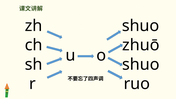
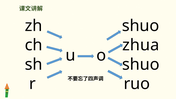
zhuō: zhuō -> zhua
